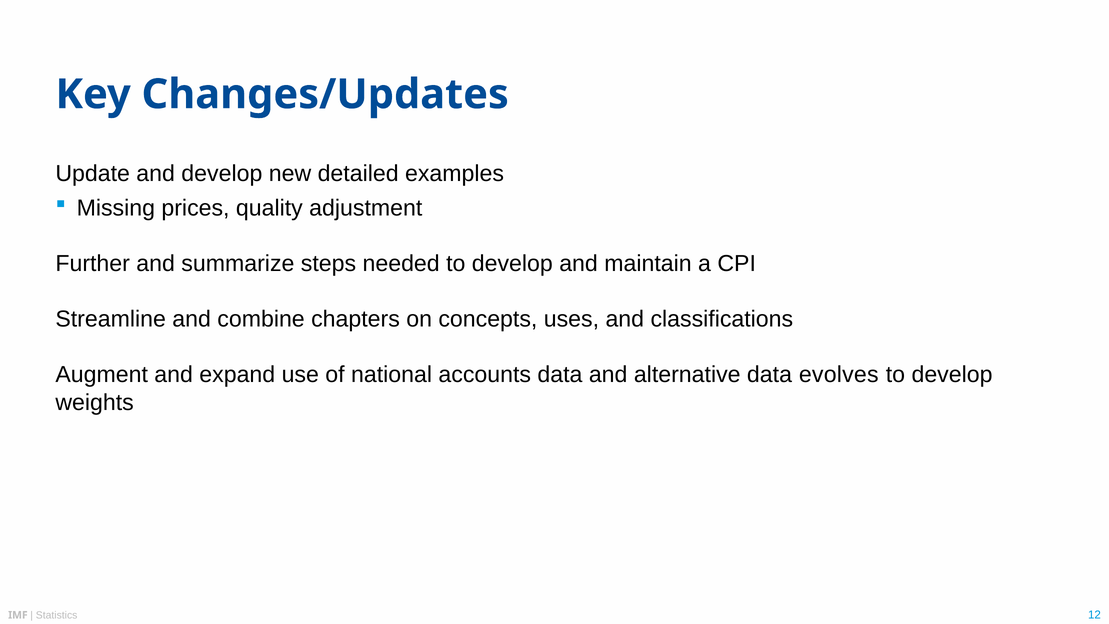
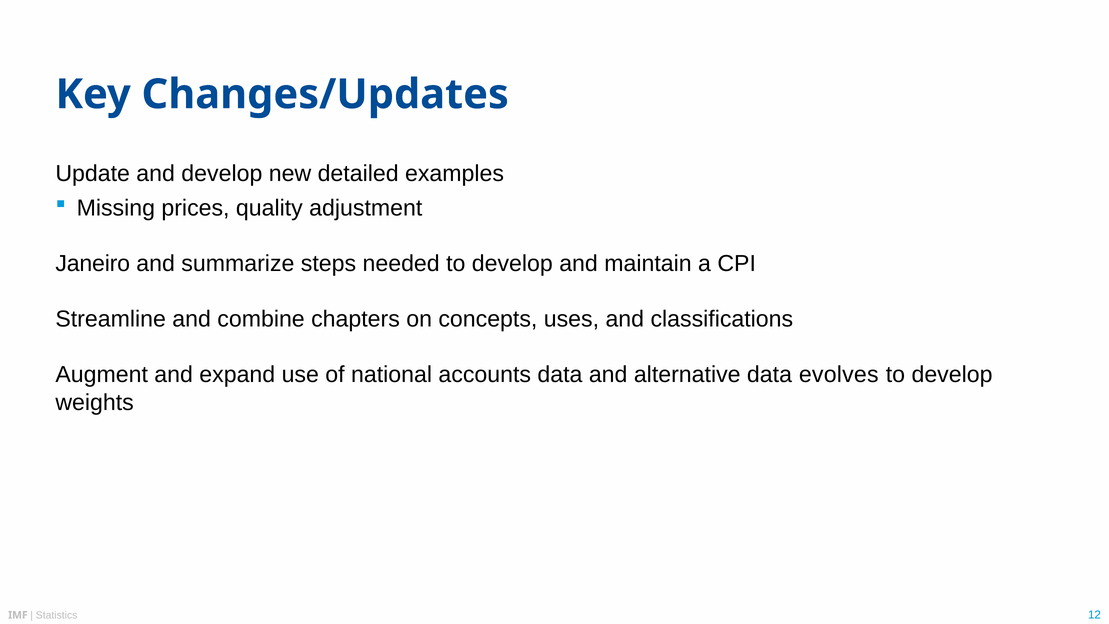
Further: Further -> Janeiro
